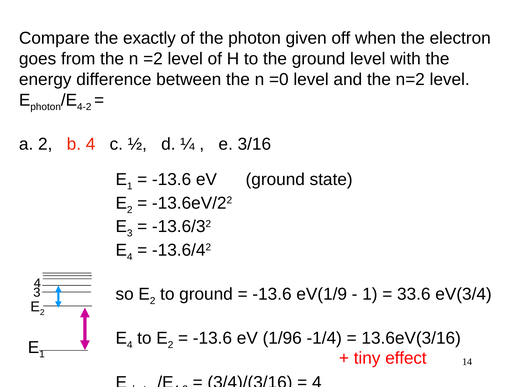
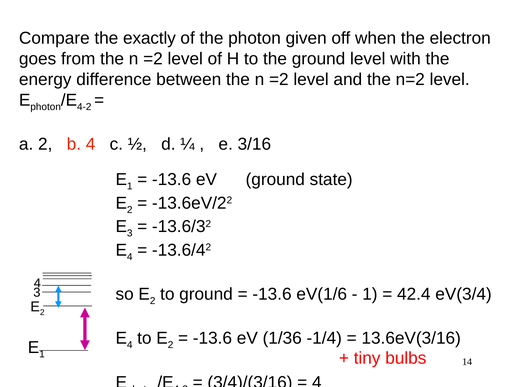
between the n =0: =0 -> =2
eV(1/9: eV(1/9 -> eV(1/6
33.6: 33.6 -> 42.4
1/96: 1/96 -> 1/36
effect: effect -> bulbs
